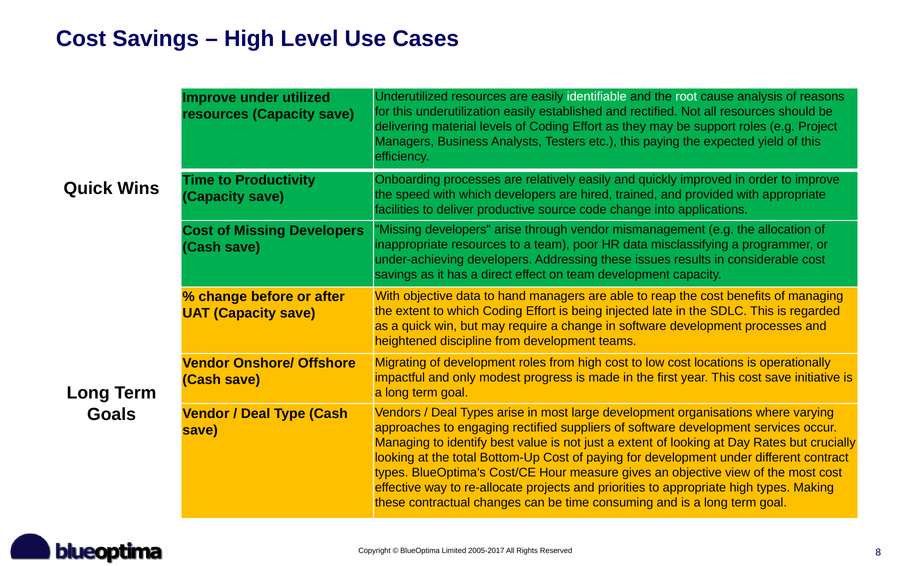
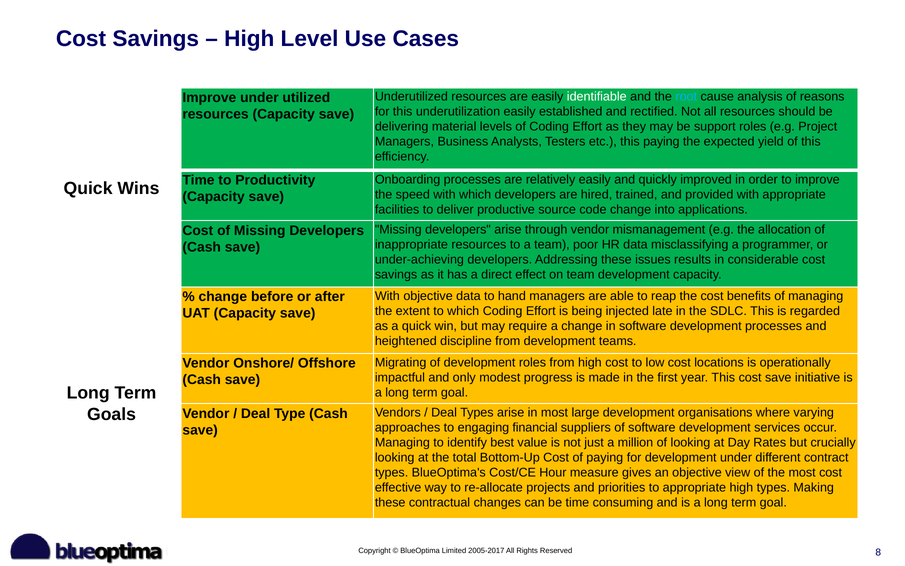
root colour: white -> light blue
engaging rectified: rectified -> financial
a extent: extent -> million
